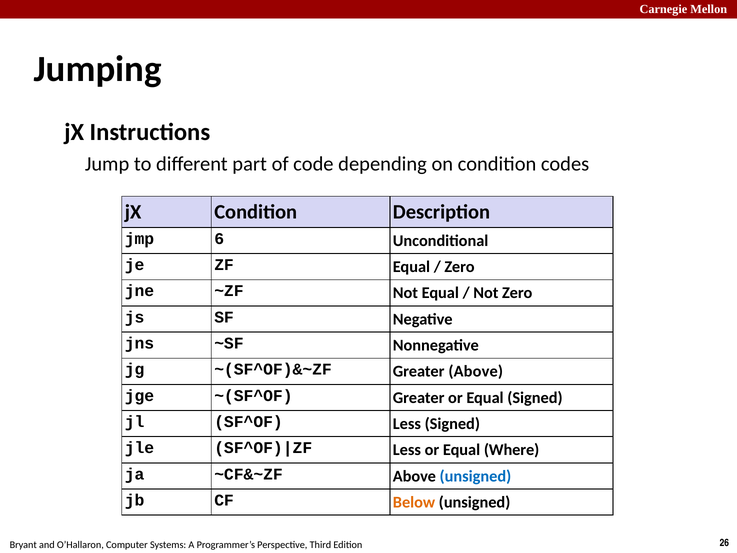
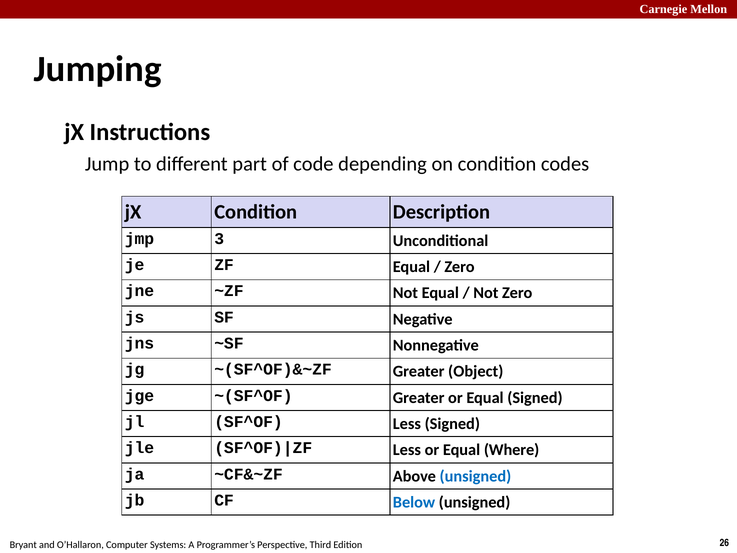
6: 6 -> 3
Greater Above: Above -> Object
Below colour: orange -> blue
